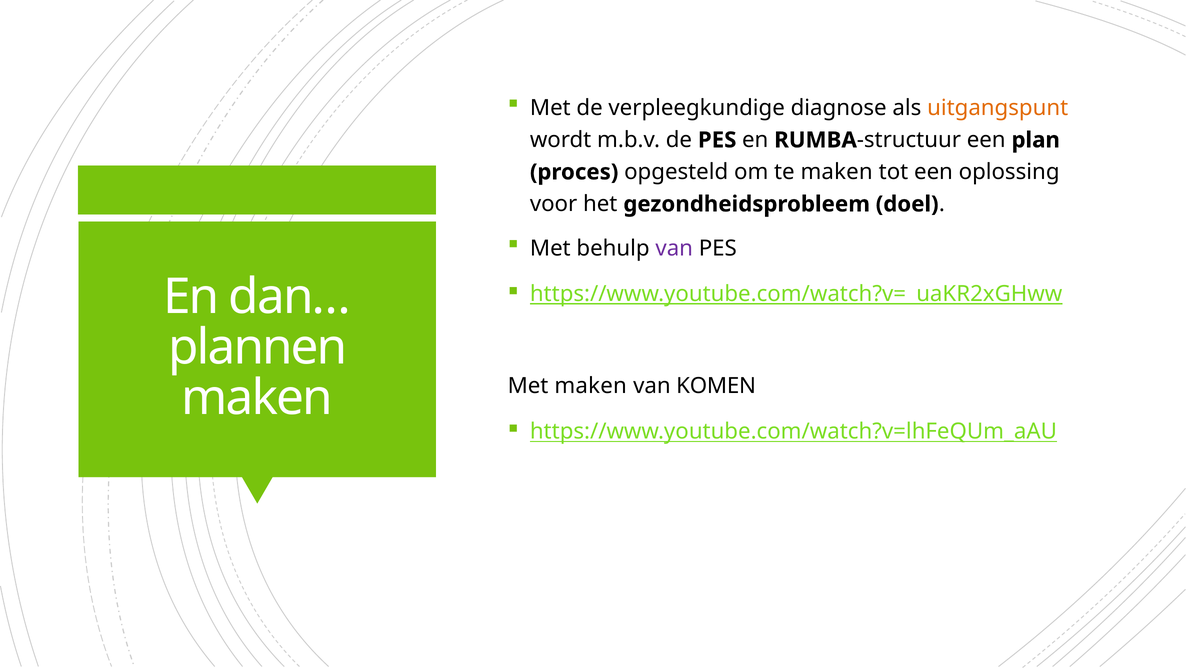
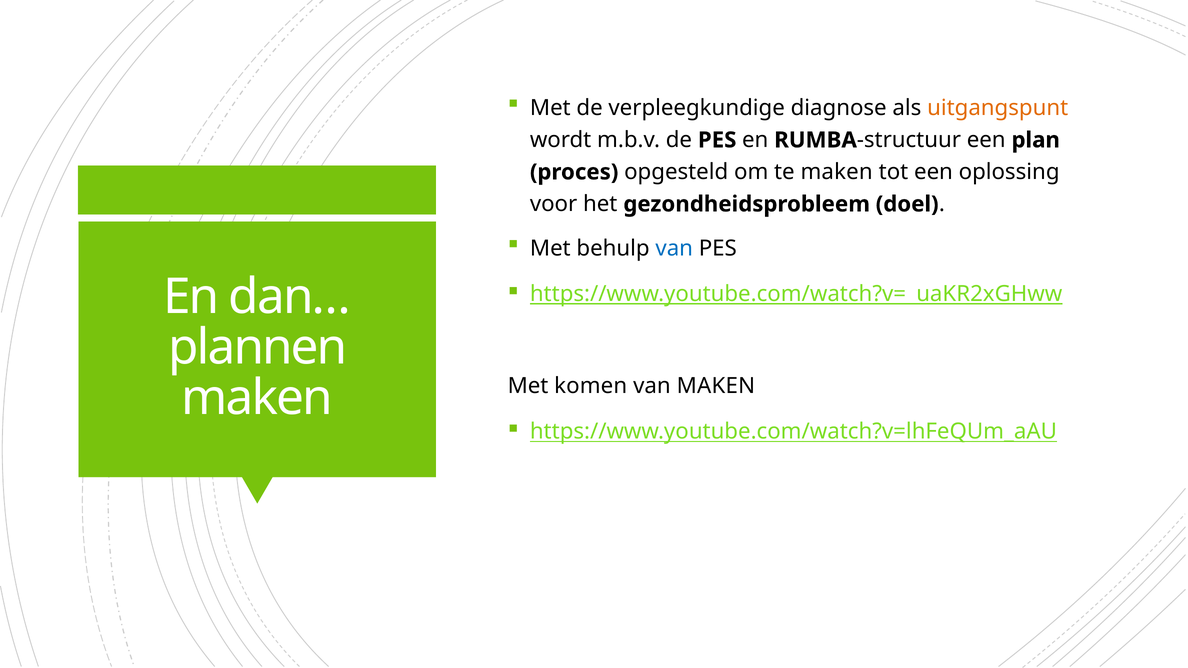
van at (674, 249) colour: purple -> blue
Met maken: maken -> komen
van KOMEN: KOMEN -> MAKEN
